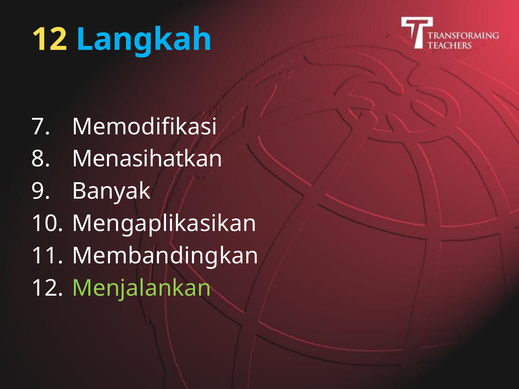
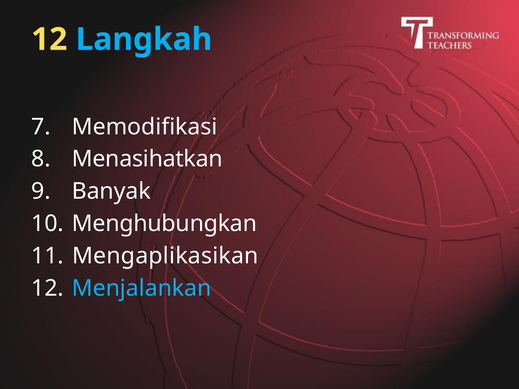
Mengaplikasikan: Mengaplikasikan -> Menghubungkan
Membandingkan: Membandingkan -> Mengaplikasikan
Menjalankan colour: light green -> light blue
